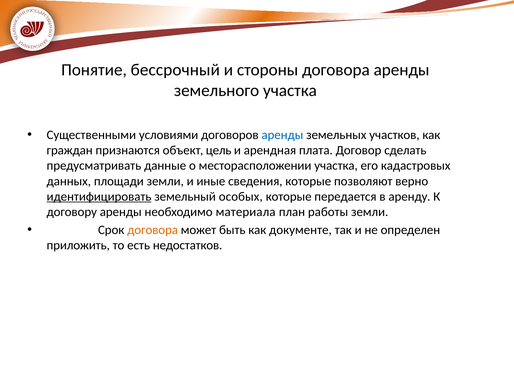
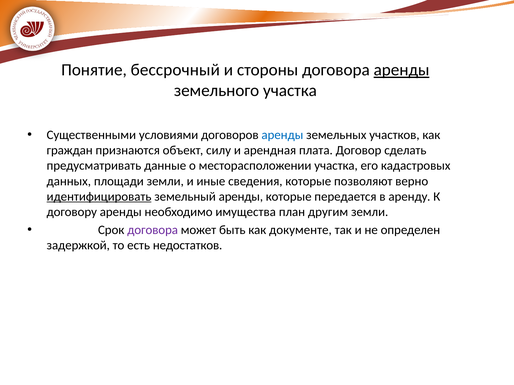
аренды at (402, 70) underline: none -> present
цель: цель -> силу
земельный особых: особых -> аренды
материала: материала -> имущества
работы: работы -> другим
договора at (153, 230) colour: orange -> purple
приложить: приложить -> задержкой
